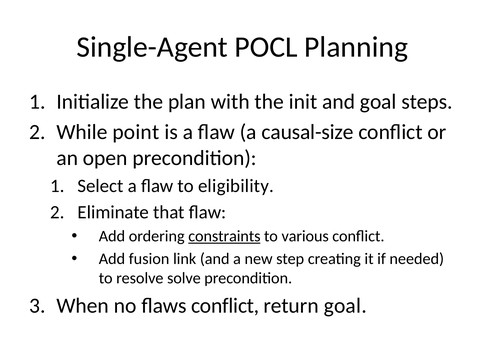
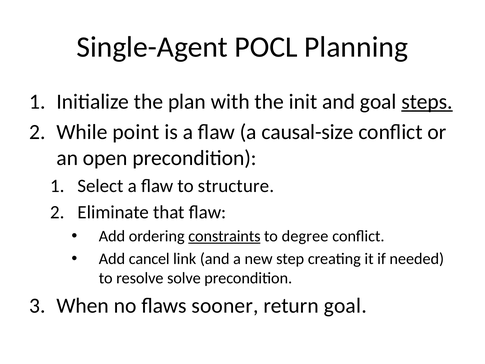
steps underline: none -> present
eligibility: eligibility -> structure
various: various -> degree
fusion: fusion -> cancel
flaws conflict: conflict -> sooner
